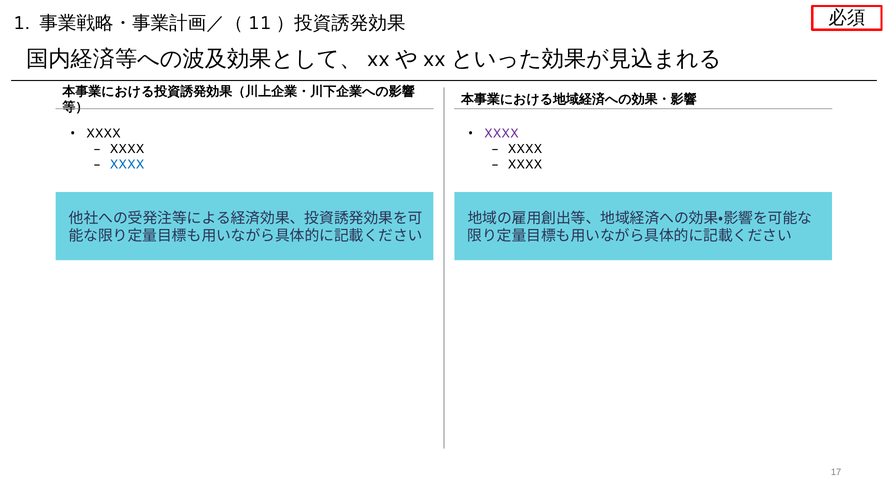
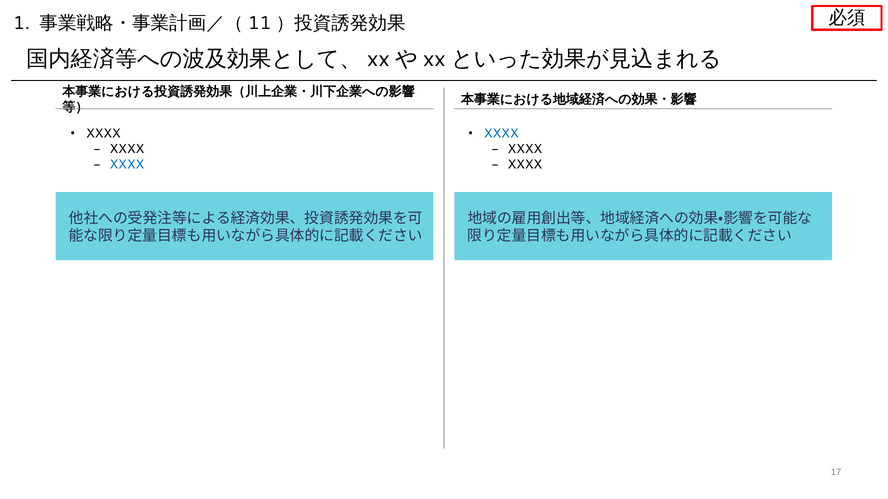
XXXX at (501, 134) colour: purple -> blue
